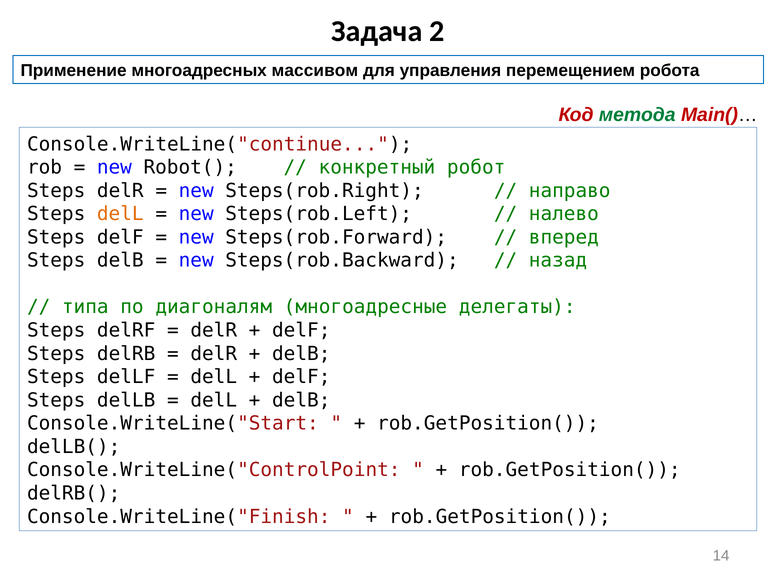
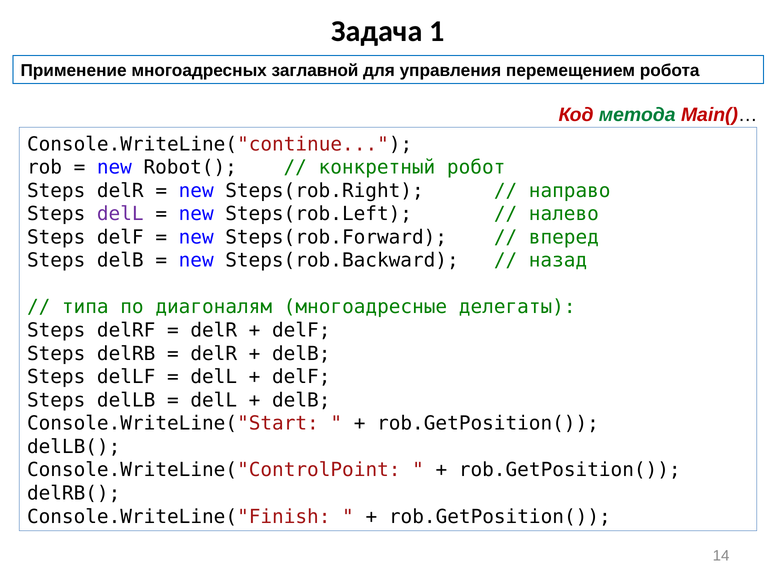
2: 2 -> 1
массивом: массивом -> заглавной
delL at (120, 214) colour: orange -> purple
